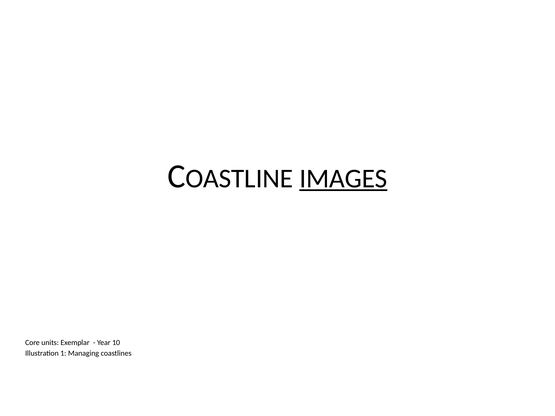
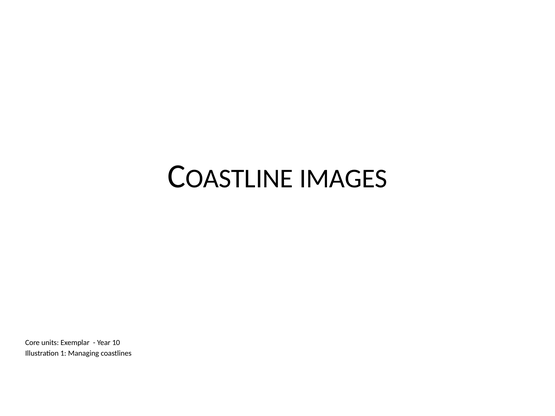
IMAGES underline: present -> none
